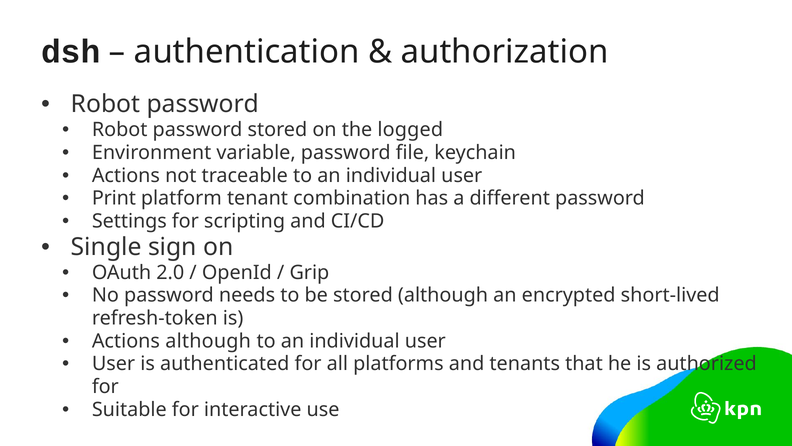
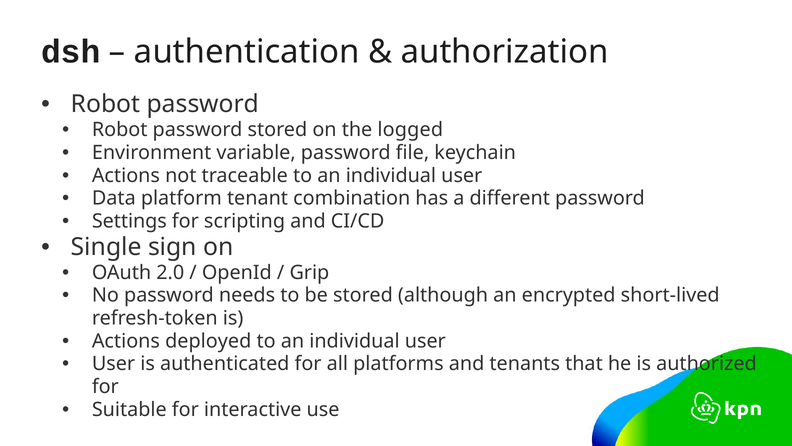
Print: Print -> Data
Actions although: although -> deployed
